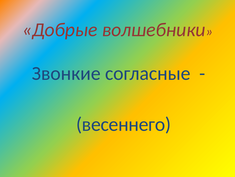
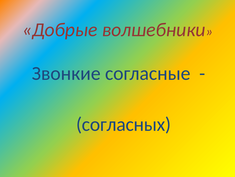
весеннего: весеннего -> согласных
